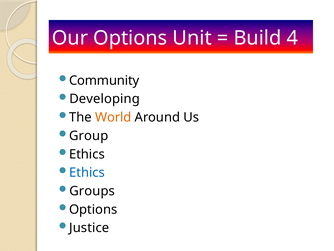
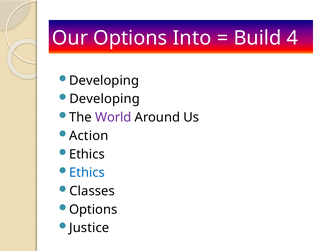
Unit: Unit -> Into
Community at (104, 80): Community -> Developing
World colour: orange -> purple
Group: Group -> Action
Groups: Groups -> Classes
